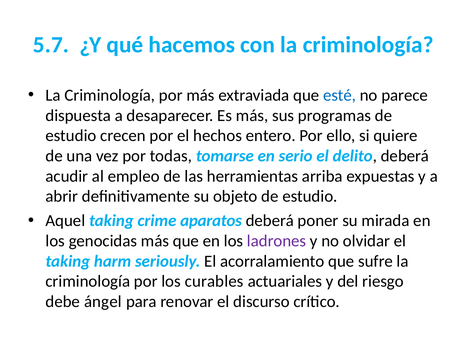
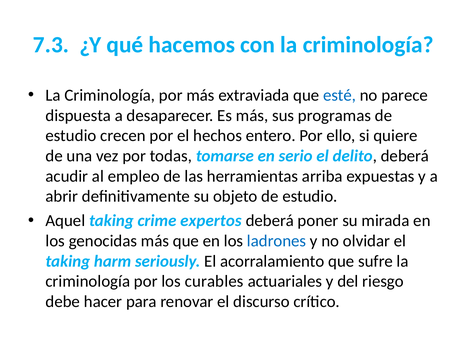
5.7: 5.7 -> 7.3
aparatos: aparatos -> expertos
ladrones colour: purple -> blue
ángel: ángel -> hacer
